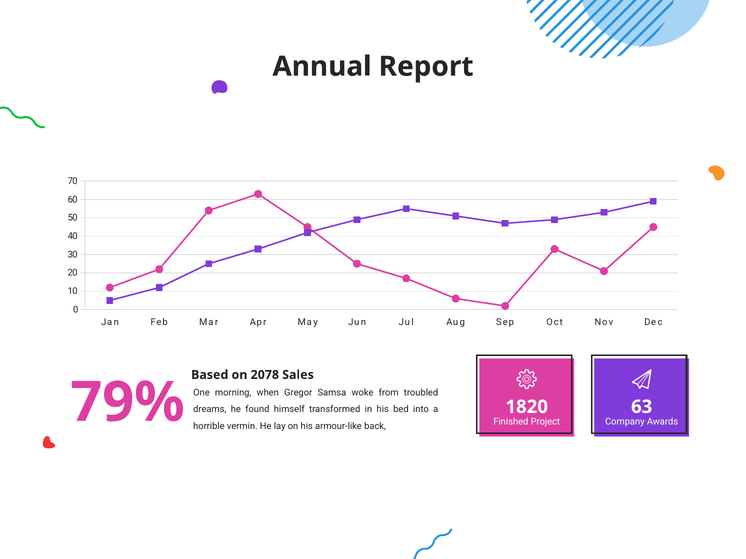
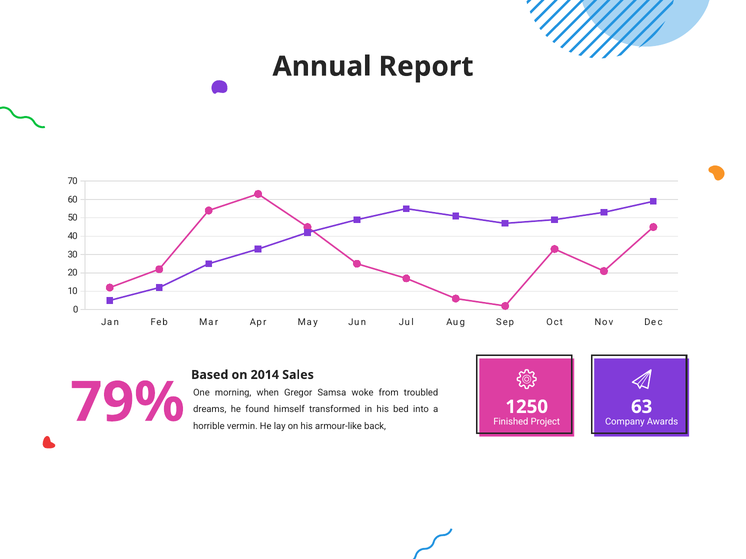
2078: 2078 -> 2014
1820: 1820 -> 1250
